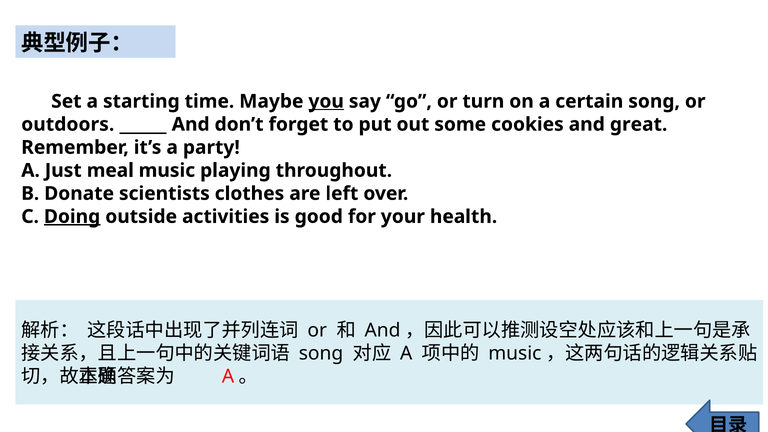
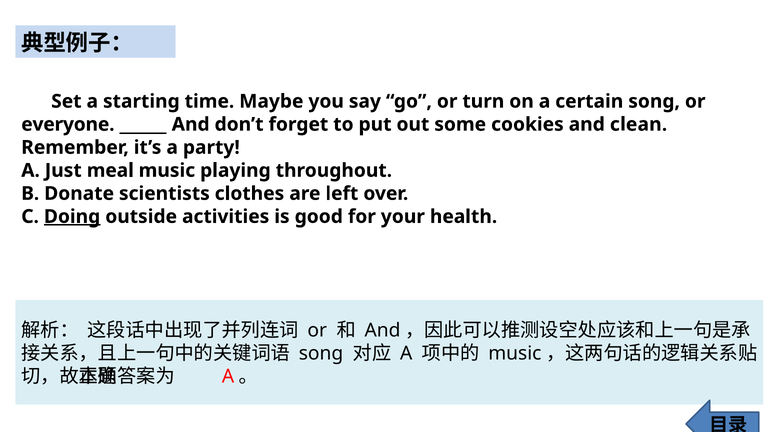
you underline: present -> none
outdoors: outdoors -> everyone
great: great -> clean
